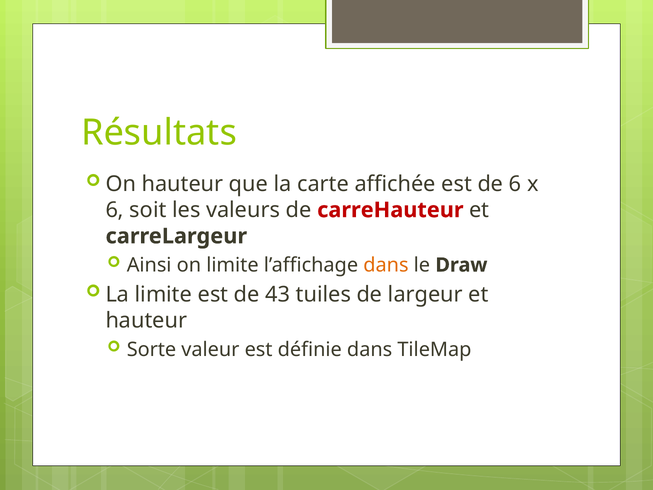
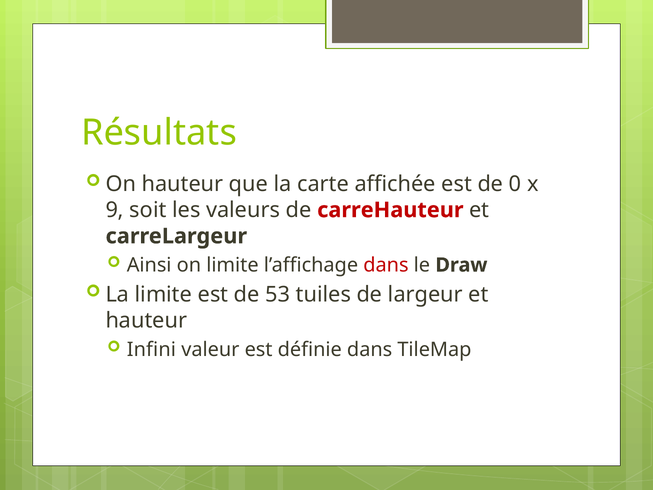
de 6: 6 -> 0
6 at (115, 210): 6 -> 9
dans at (386, 265) colour: orange -> red
43: 43 -> 53
Sorte: Sorte -> Infini
